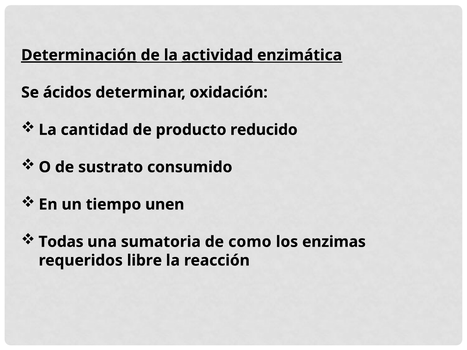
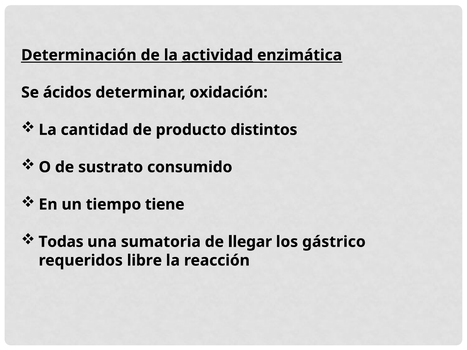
Determinación underline: present -> none
reducido: reducido -> distintos
unen: unen -> tiene
como: como -> llegar
enzimas: enzimas -> gástrico
